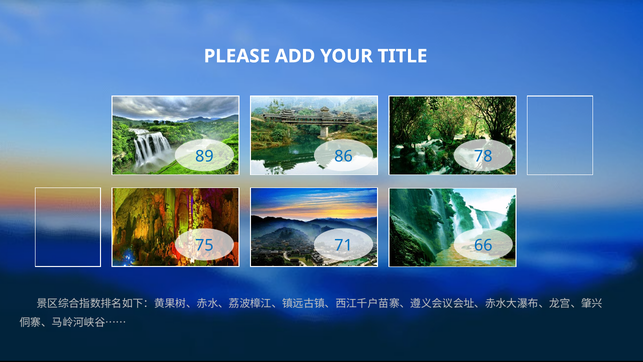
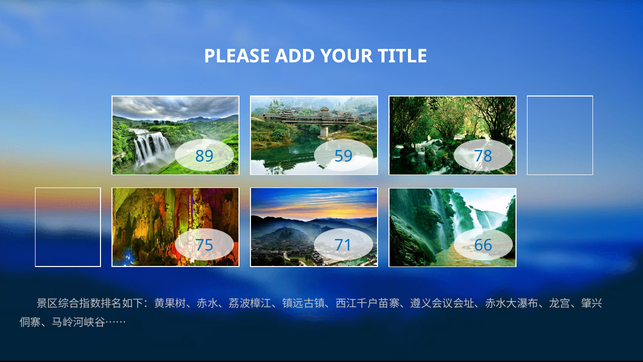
86: 86 -> 59
